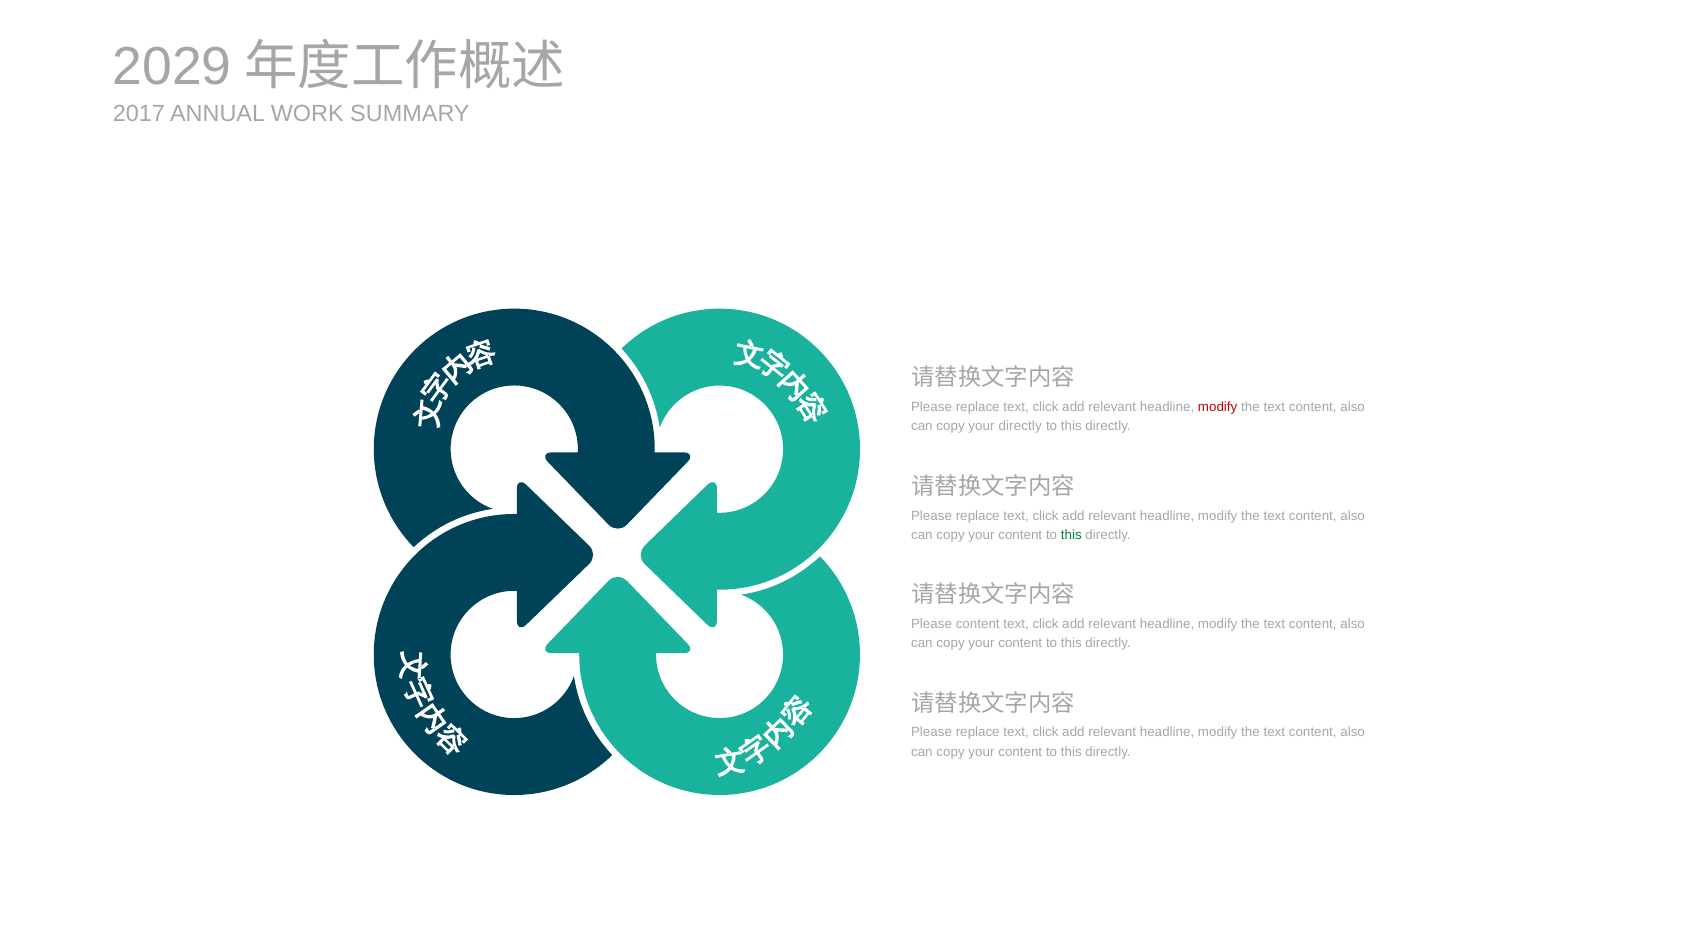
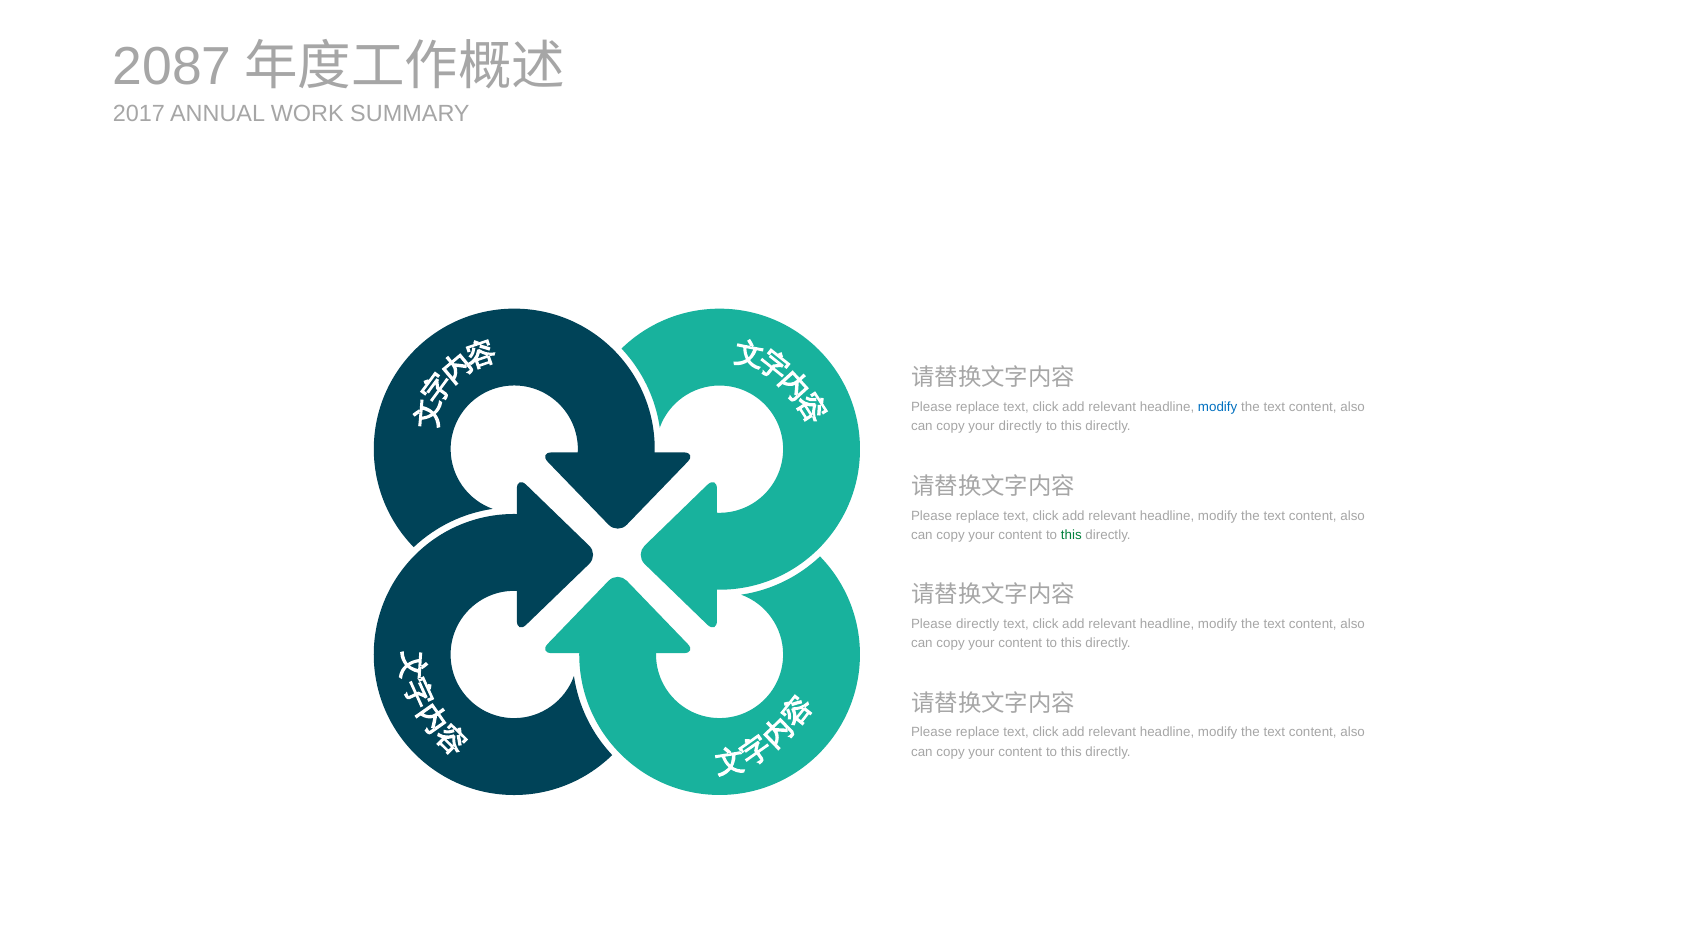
2029: 2029 -> 2087
modify at (1218, 407) colour: red -> blue
Please content: content -> directly
